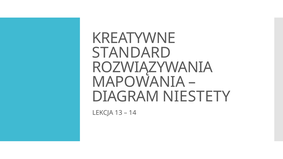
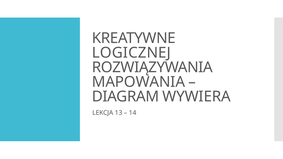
STANDARD: STANDARD -> LOGICZNEJ
NIESTETY: NIESTETY -> WYWIERA
